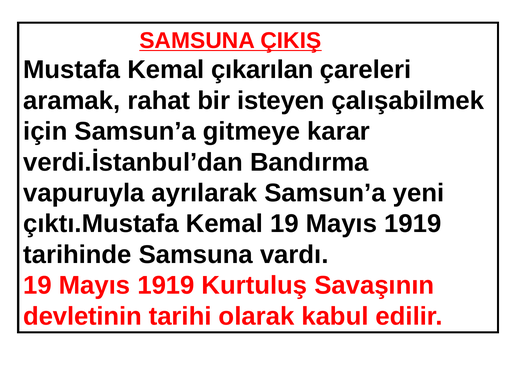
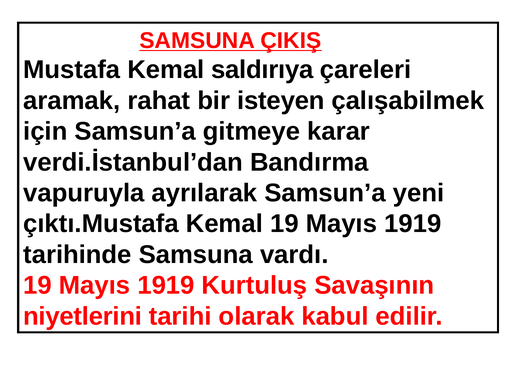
çıkarılan: çıkarılan -> saldırıya
devletinin: devletinin -> niyetlerini
